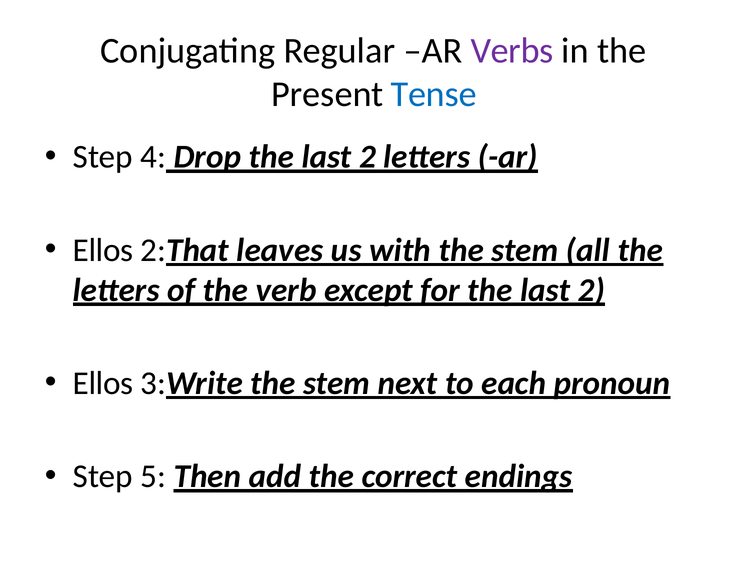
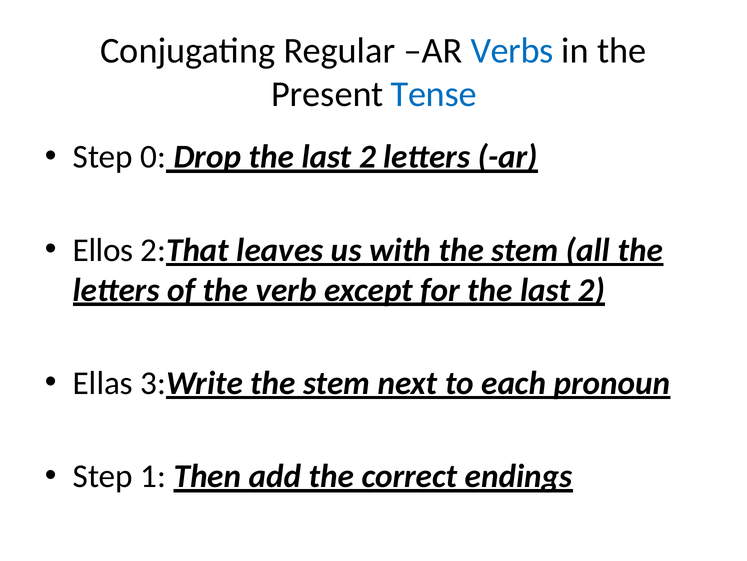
Verbs colour: purple -> blue
4: 4 -> 0
Ellos at (103, 383): Ellos -> Ellas
5: 5 -> 1
